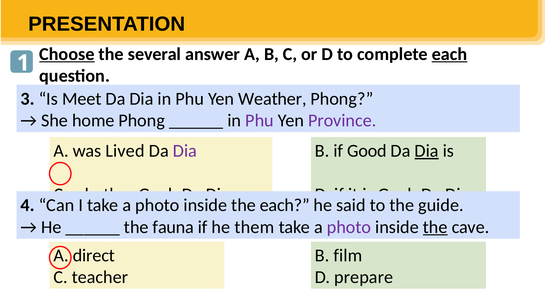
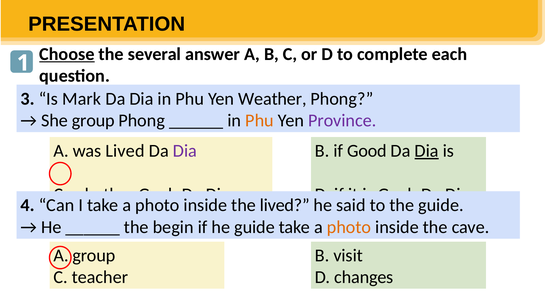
each at (449, 54) underline: present -> none
Meet: Meet -> Mark
She home: home -> group
Phu at (260, 121) colour: purple -> orange
each at (285, 206): each -> lived
fauna: fauna -> begin
he them: them -> guide
photo at (349, 228) colour: purple -> orange
the at (435, 228) underline: present -> none
A direct: direct -> group
film: film -> visit
prepare: prepare -> changes
